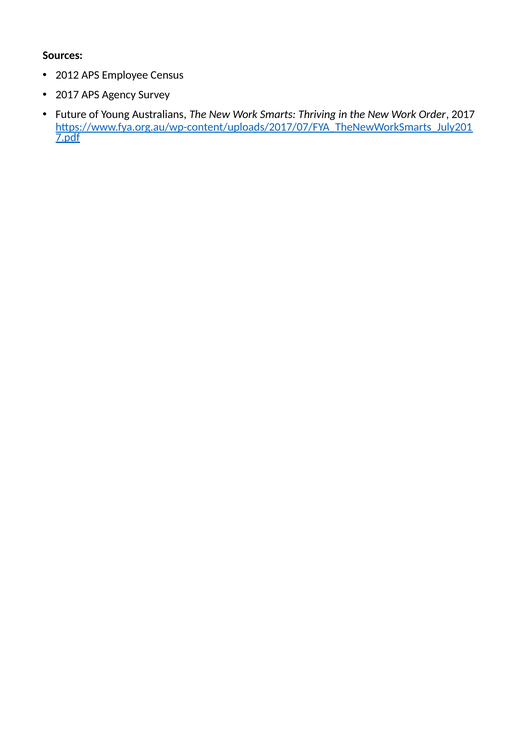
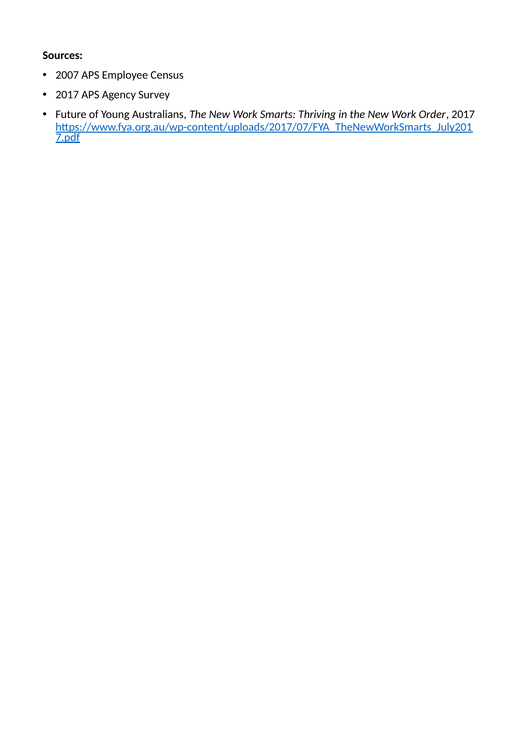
2012: 2012 -> 2007
